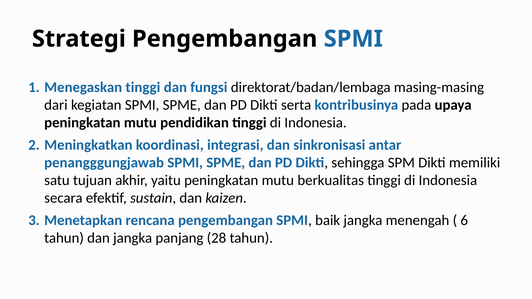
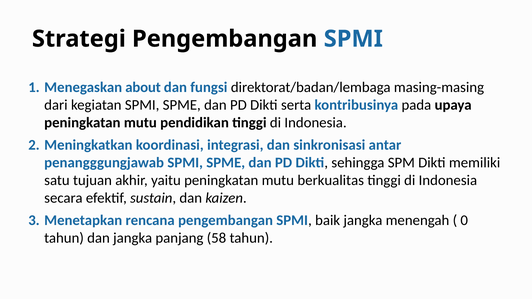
Menegaskan tinggi: tinggi -> about
6: 6 -> 0
28: 28 -> 58
